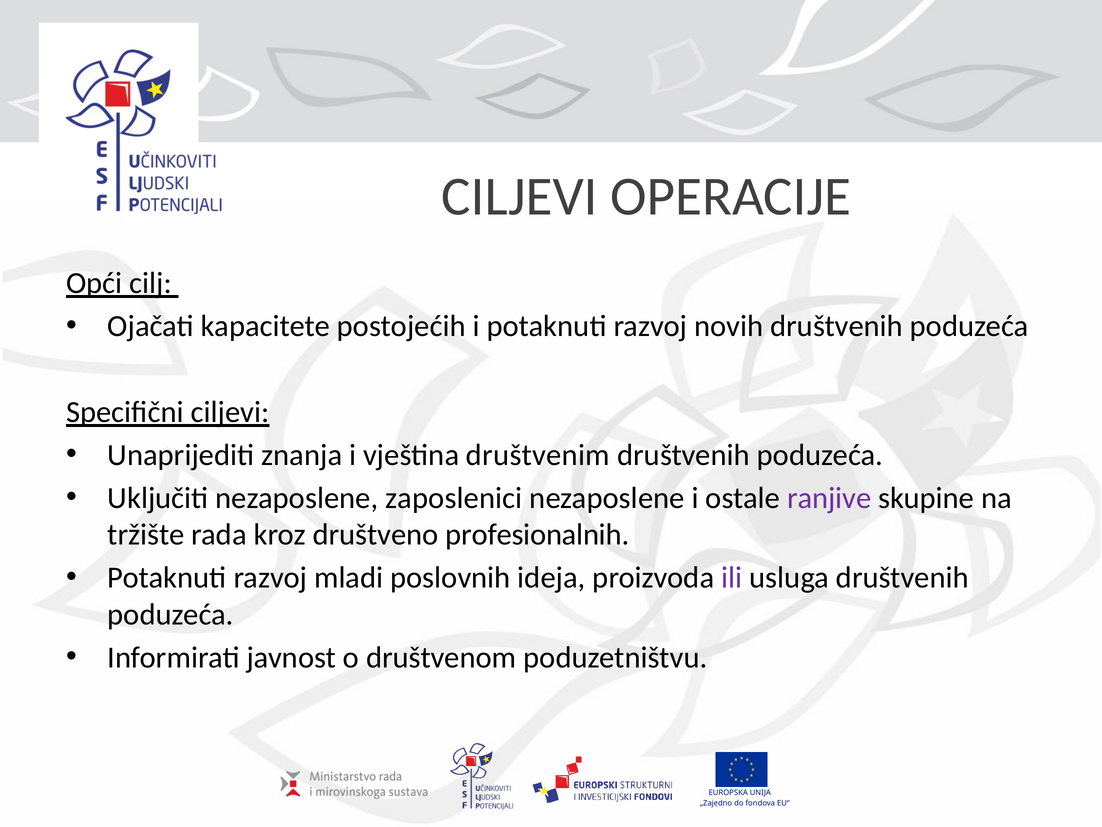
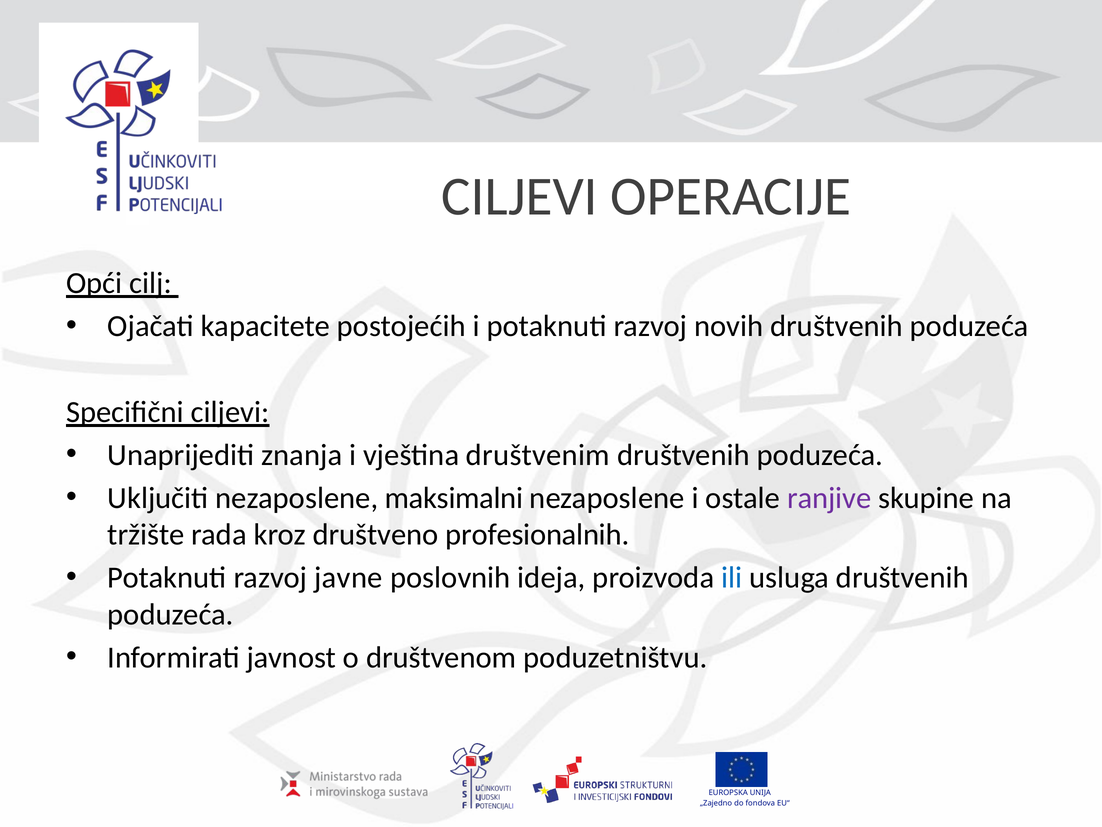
zaposlenici: zaposlenici -> maksimalni
mladi: mladi -> javne
ili colour: purple -> blue
